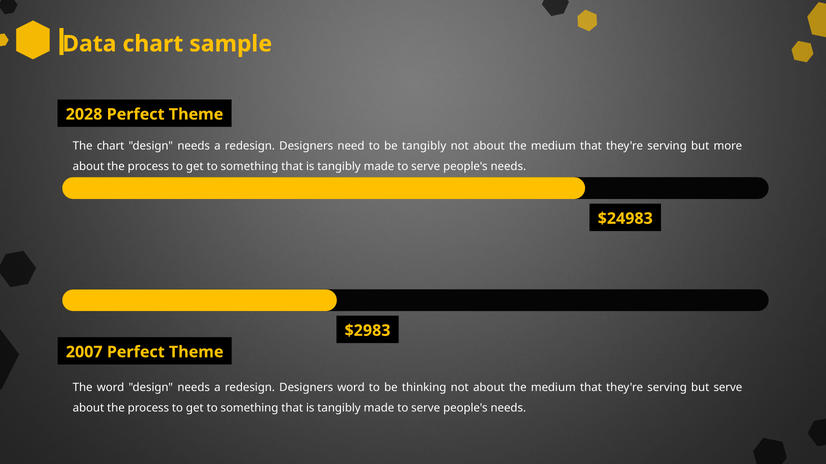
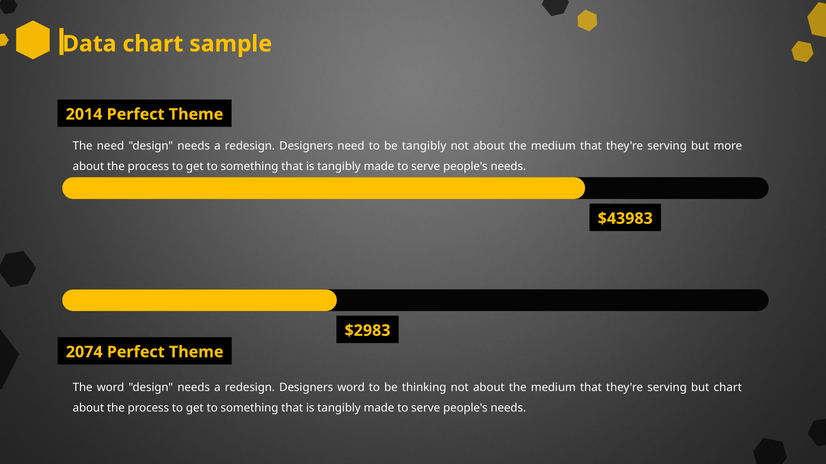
2028: 2028 -> 2014
The chart: chart -> need
$24983: $24983 -> $43983
2007: 2007 -> 2074
but serve: serve -> chart
